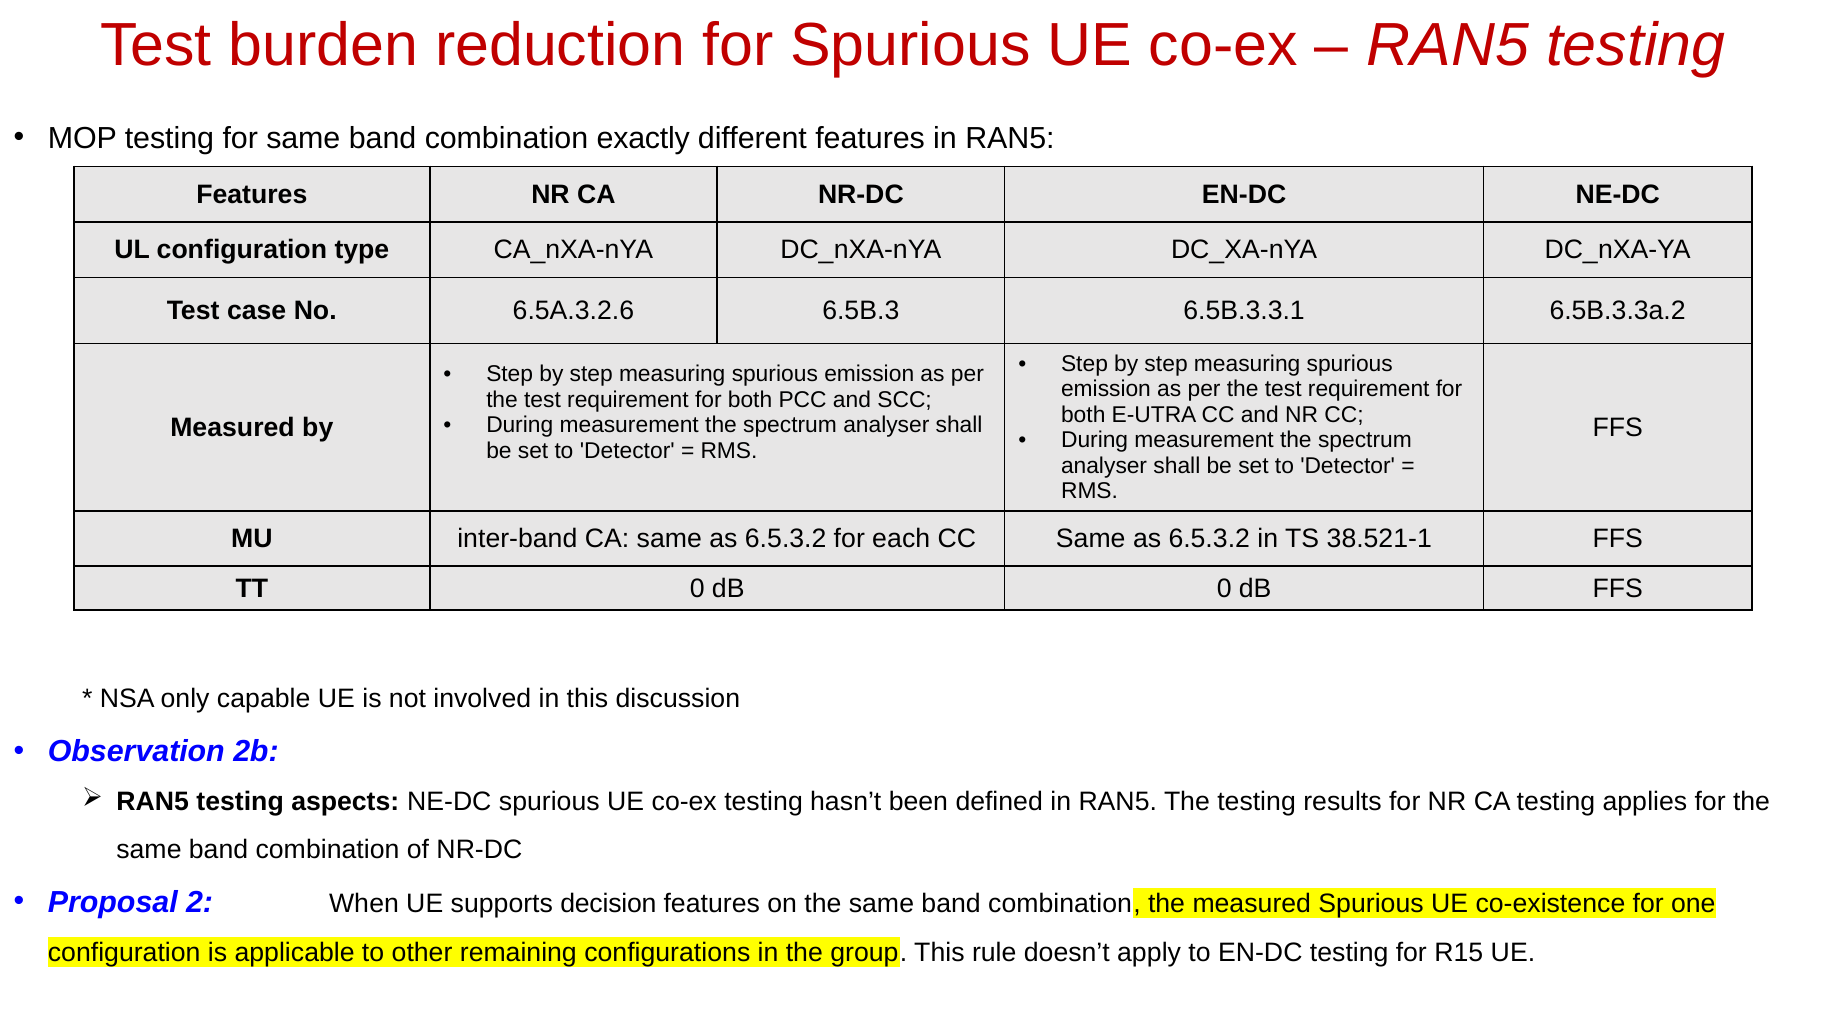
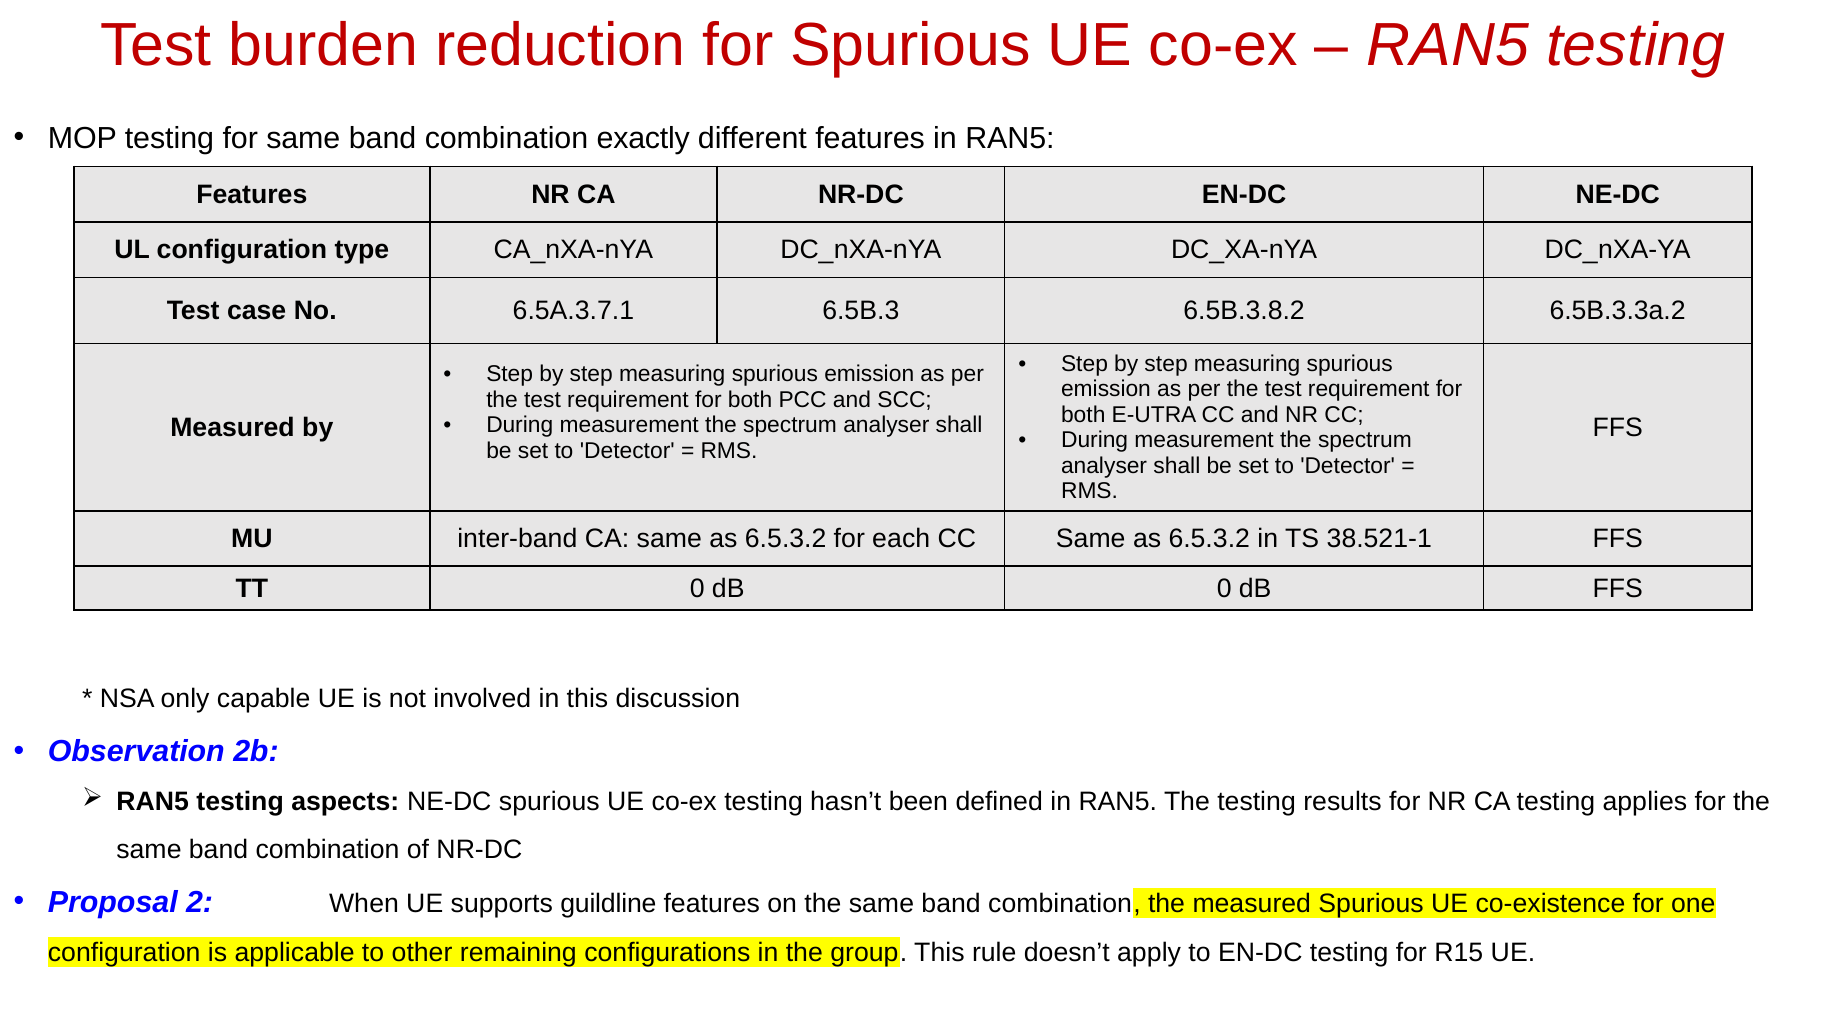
6.5A.3.2.6: 6.5A.3.2.6 -> 6.5A.3.7.1
6.5B.3.3.1: 6.5B.3.3.1 -> 6.5B.3.8.2
decision: decision -> guildline
